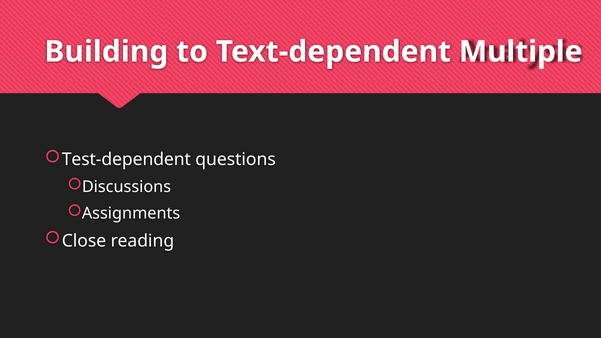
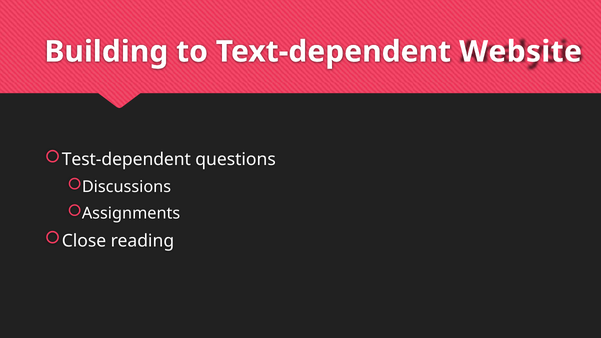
Multiple: Multiple -> Website
